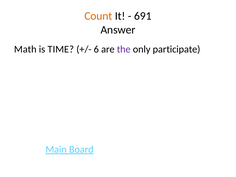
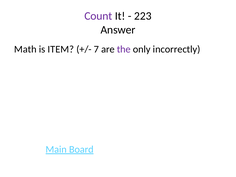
Count colour: orange -> purple
691: 691 -> 223
TIME: TIME -> ITEM
6: 6 -> 7
participate: participate -> incorrectly
